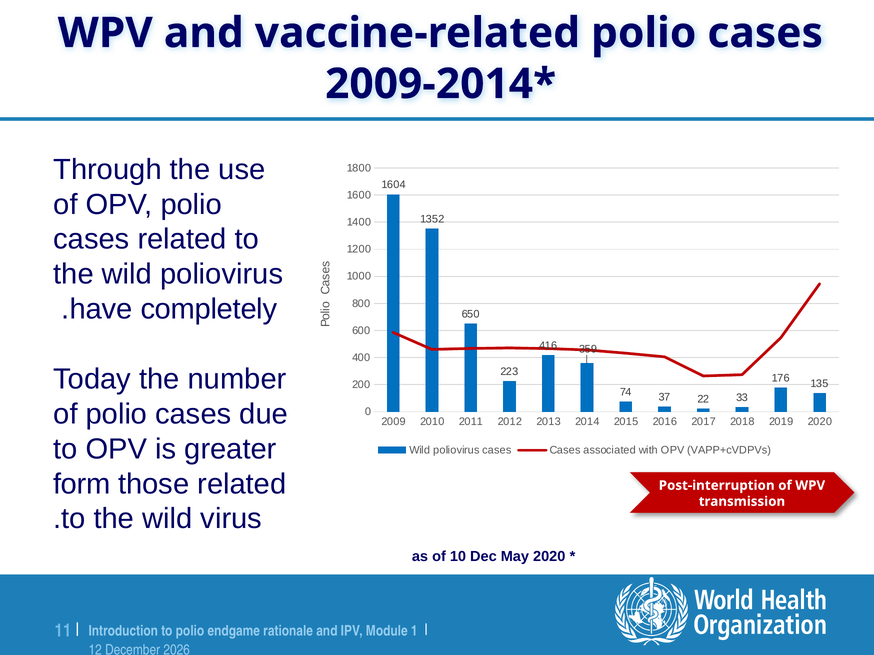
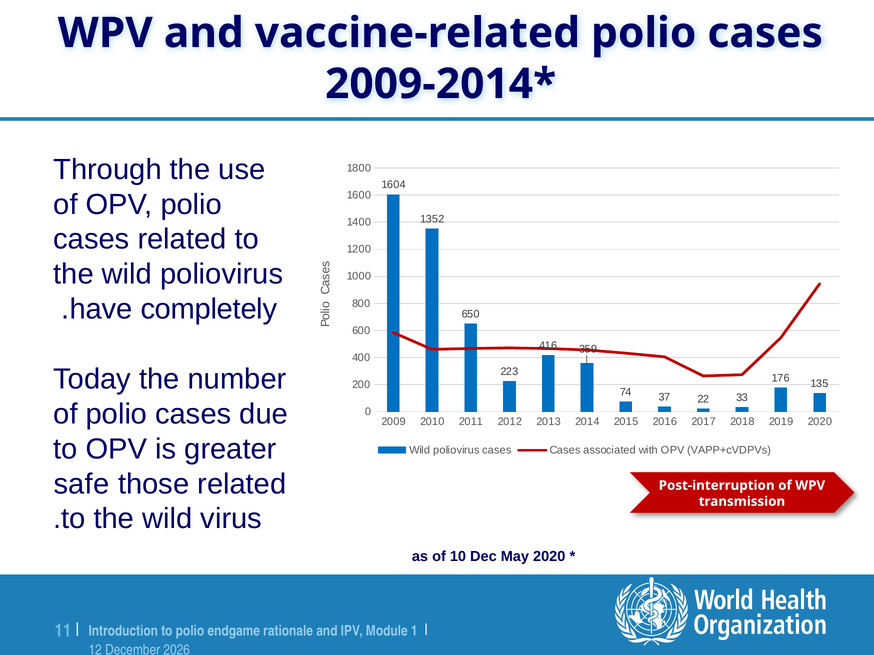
form: form -> safe
